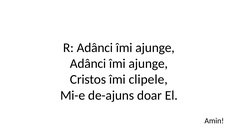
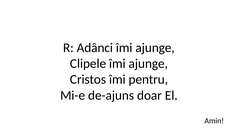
Adânci at (88, 64): Adânci -> Clipele
clipele: clipele -> pentru
